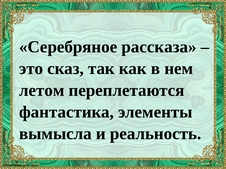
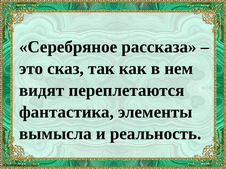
летом: летом -> видят
